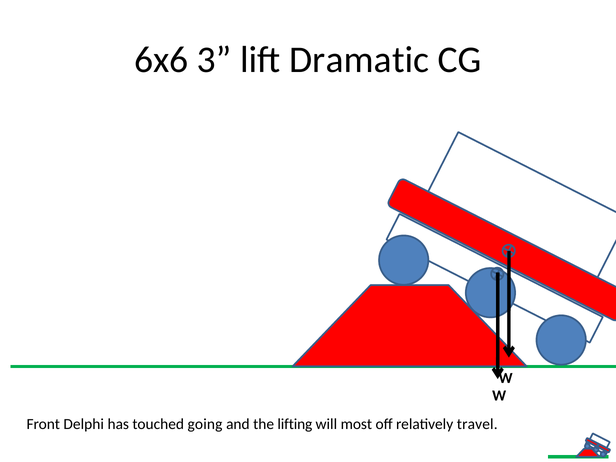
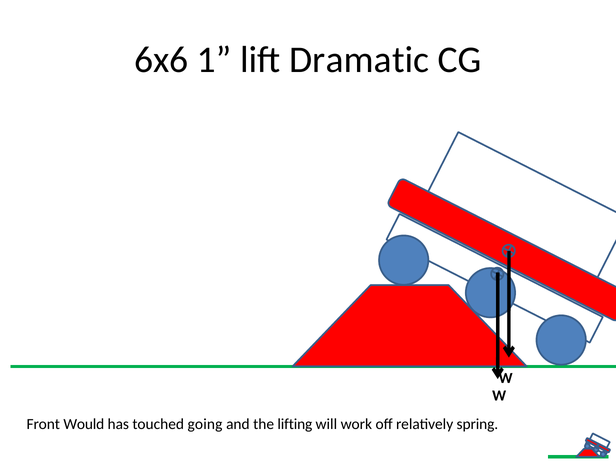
3: 3 -> 1
Delphi: Delphi -> Would
most: most -> work
travel: travel -> spring
